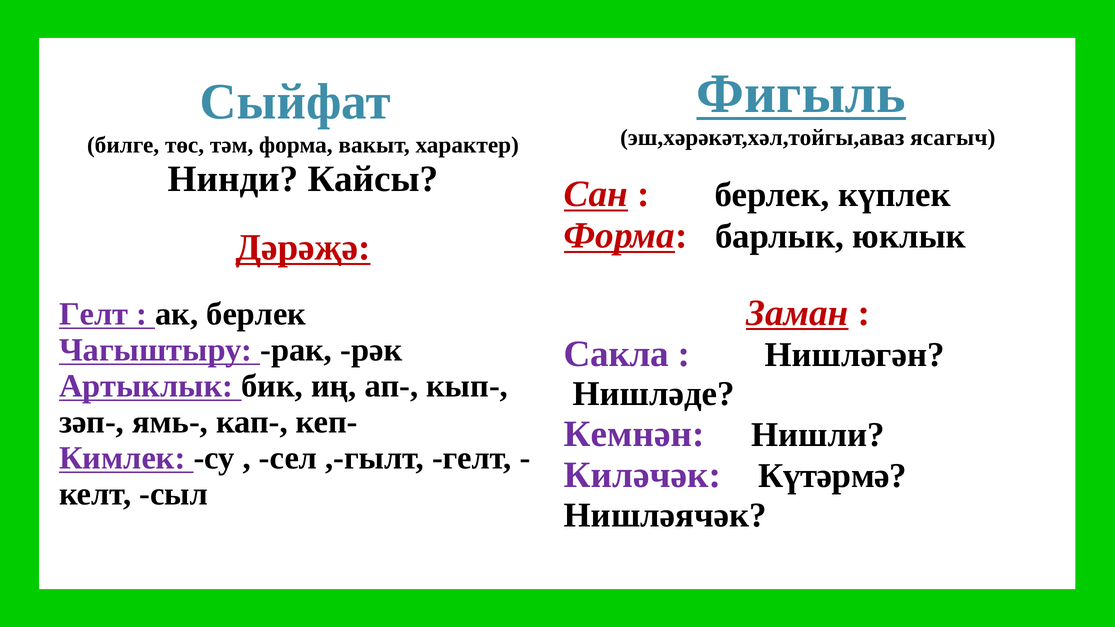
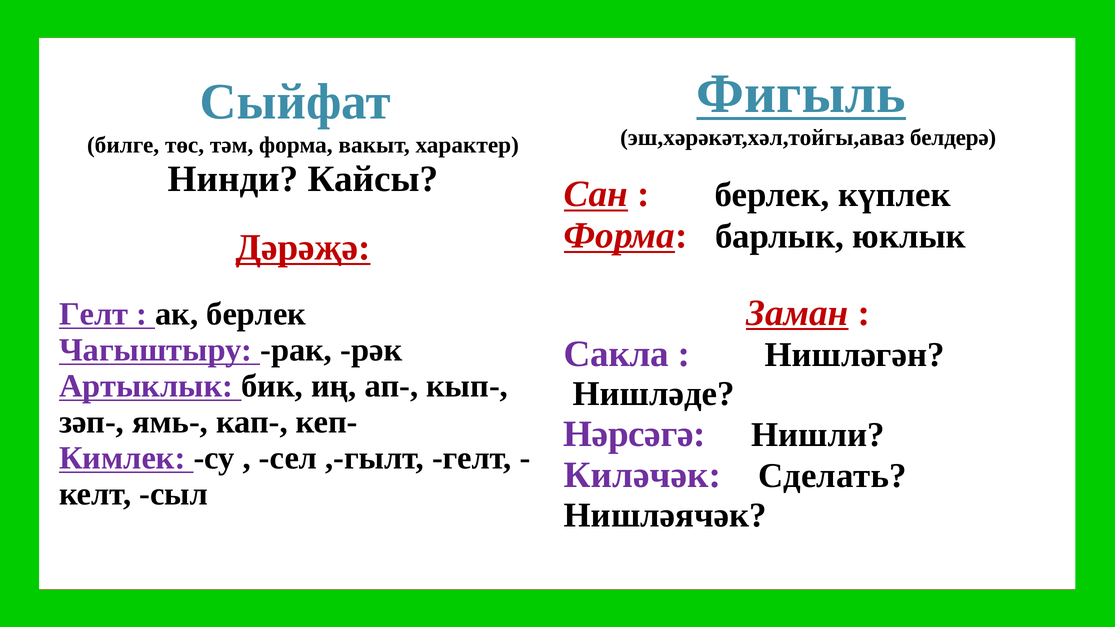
ясагыч: ясагыч -> белдерә
Кемнән: Кемнән -> Нәрсәгә
Күтәрмә: Күтәрмә -> Сделать
